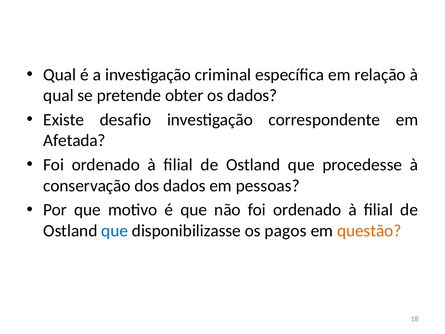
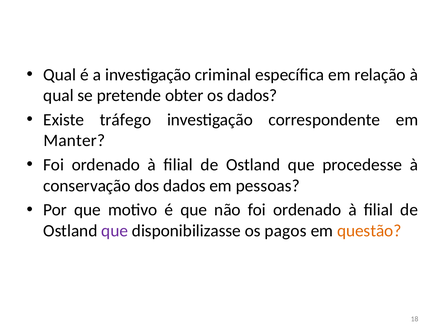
desafio: desafio -> tráfego
Afetada: Afetada -> Manter
que at (115, 231) colour: blue -> purple
